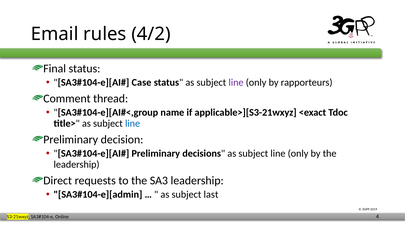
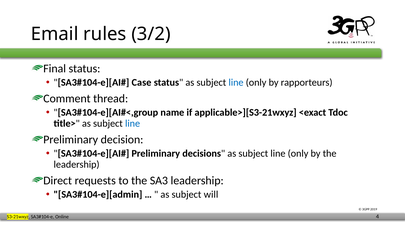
4/2: 4/2 -> 3/2
line at (236, 82) colour: purple -> blue
last: last -> will
